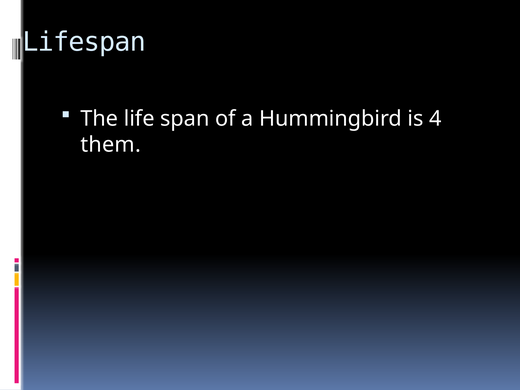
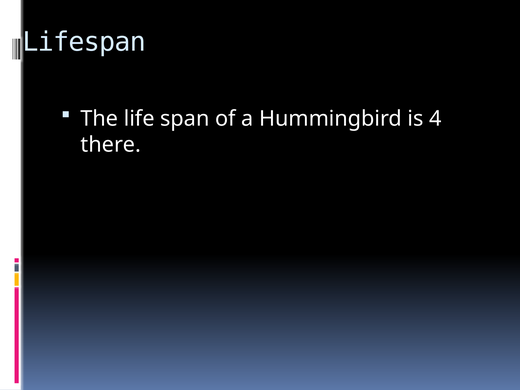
them: them -> there
